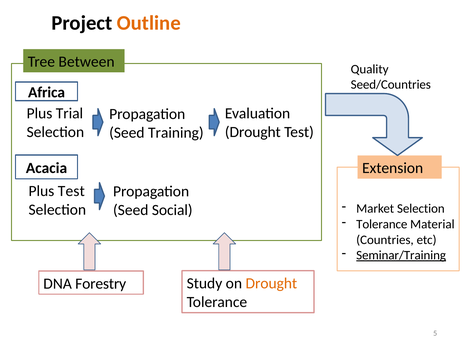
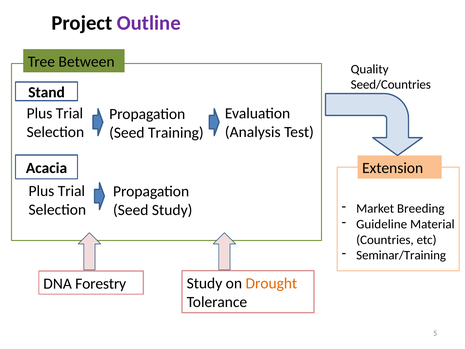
Outline colour: orange -> purple
Africa: Africa -> Stand
Drought at (253, 132): Drought -> Analysis
Test at (71, 191): Test -> Trial
Market Selection: Selection -> Breeding
Seed Social: Social -> Study
Tolerance at (382, 224): Tolerance -> Guideline
Seminar/Training underline: present -> none
